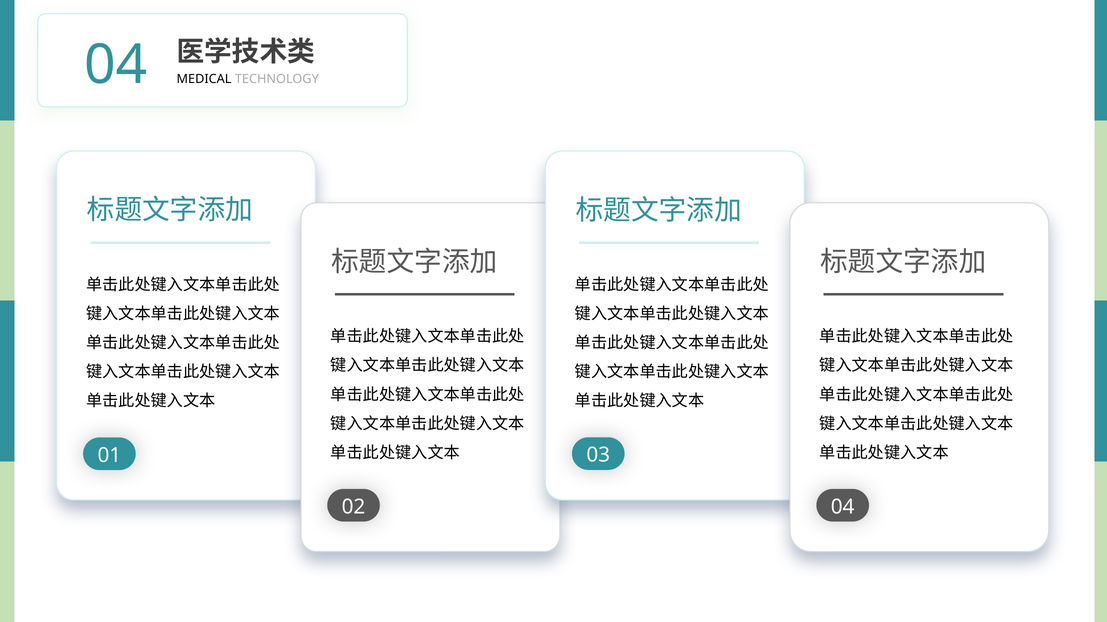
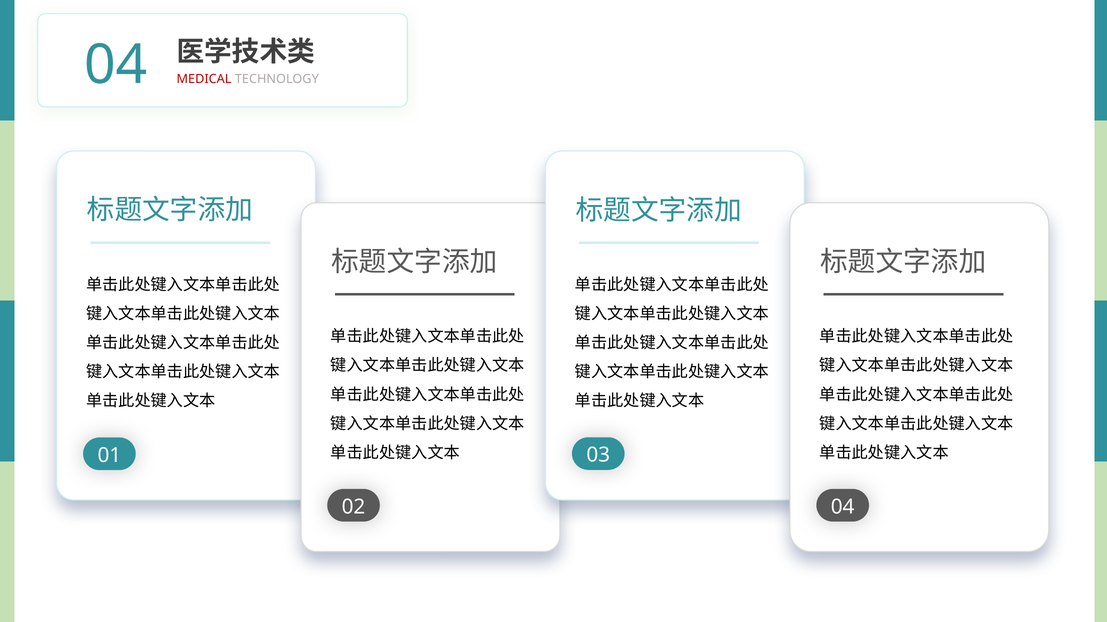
MEDICAL colour: black -> red
